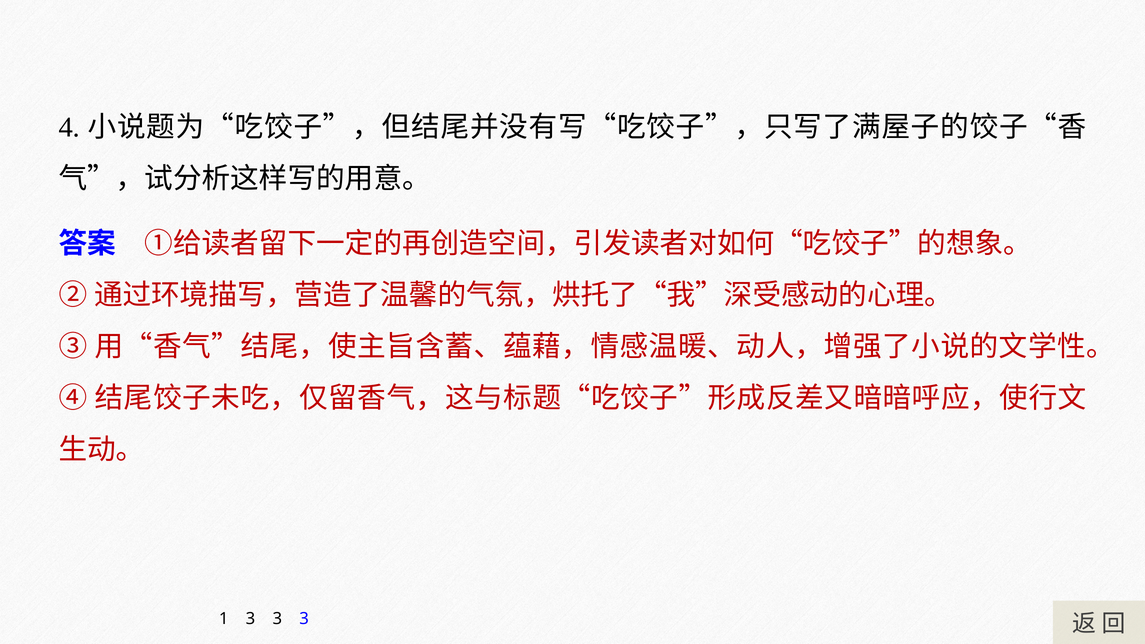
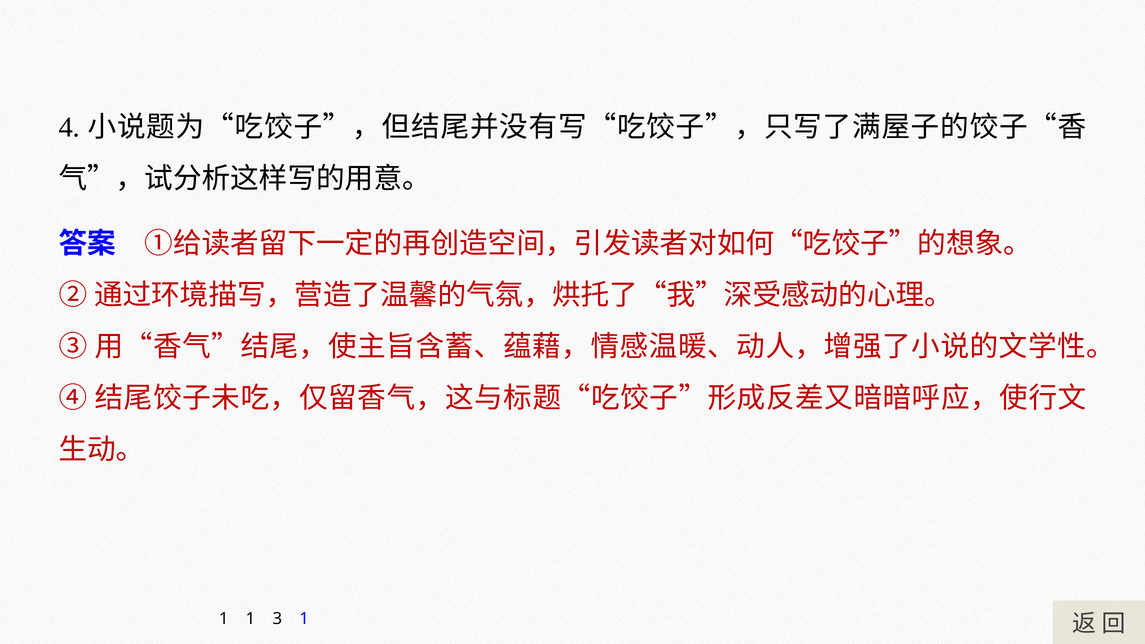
1 3: 3 -> 1
3 at (304, 619): 3 -> 1
